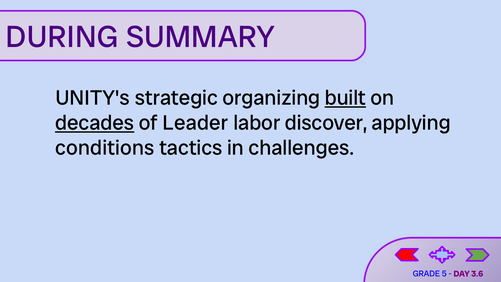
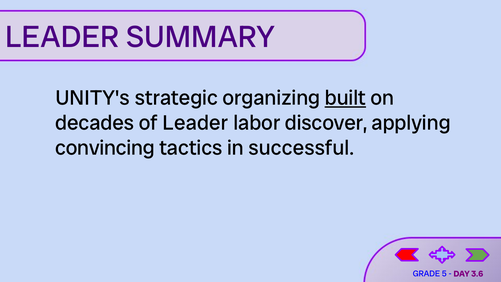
DURING at (62, 37): DURING -> LEADER
decades underline: present -> none
conditions: conditions -> convincing
challenges: challenges -> successful
